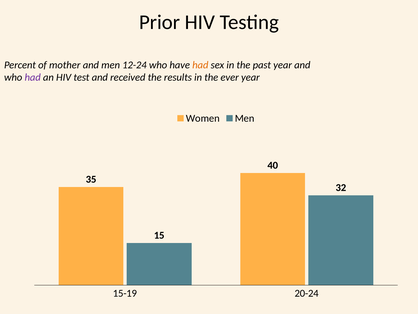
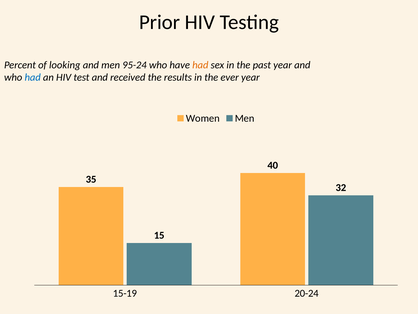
mother: mother -> looking
12-24: 12-24 -> 95-24
had at (33, 77) colour: purple -> blue
